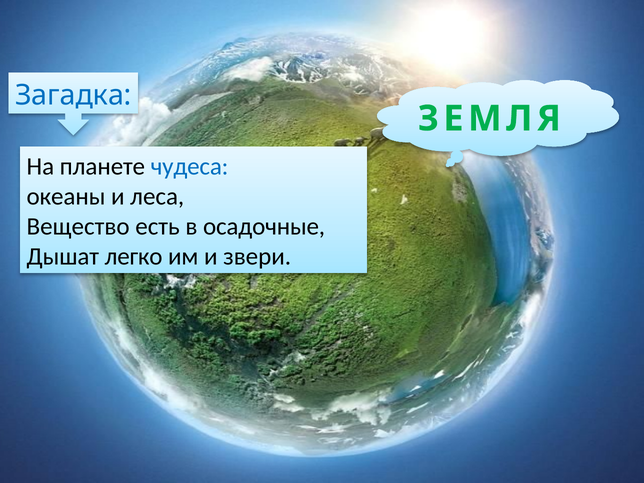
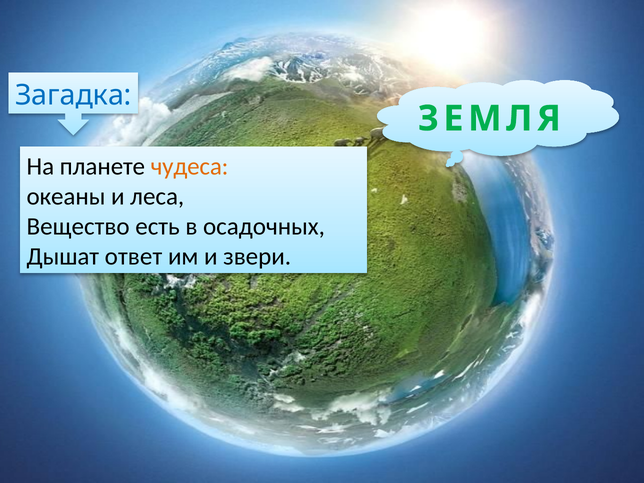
чудеса colour: blue -> orange
осадочные: осадочные -> осадочных
легко: легко -> ответ
